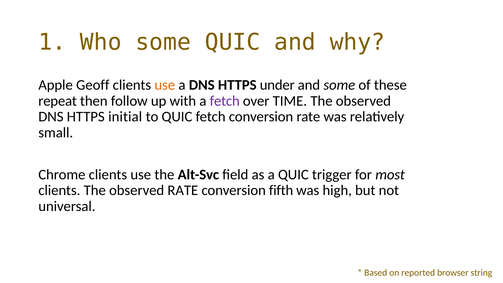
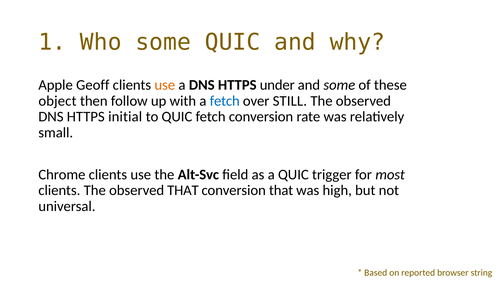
repeat: repeat -> object
fetch at (225, 101) colour: purple -> blue
TIME: TIME -> STILL
observed RATE: RATE -> THAT
conversion fifth: fifth -> that
